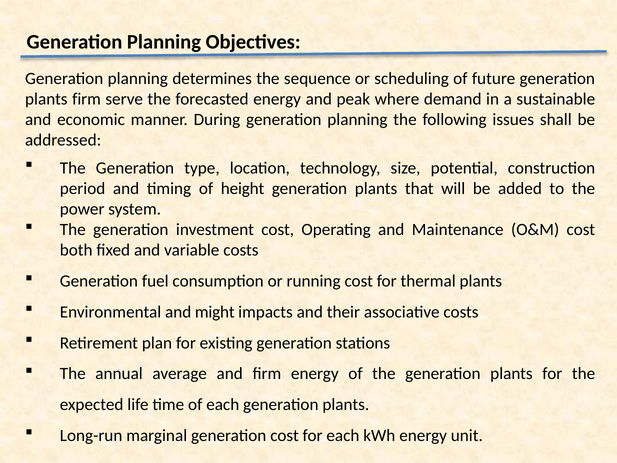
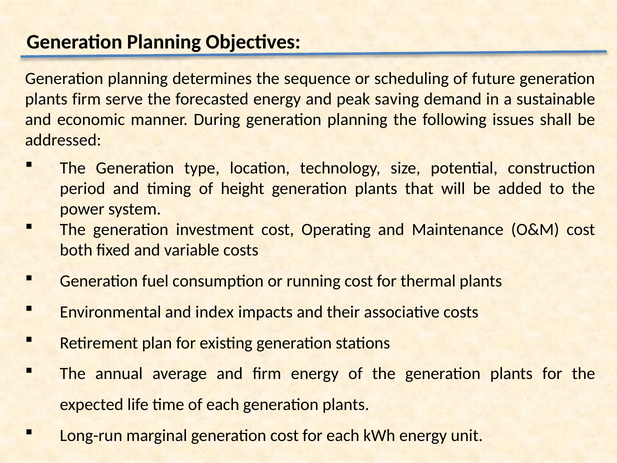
where: where -> saving
might: might -> index
